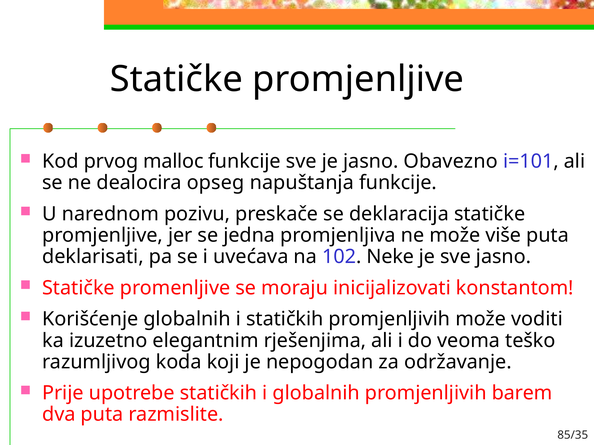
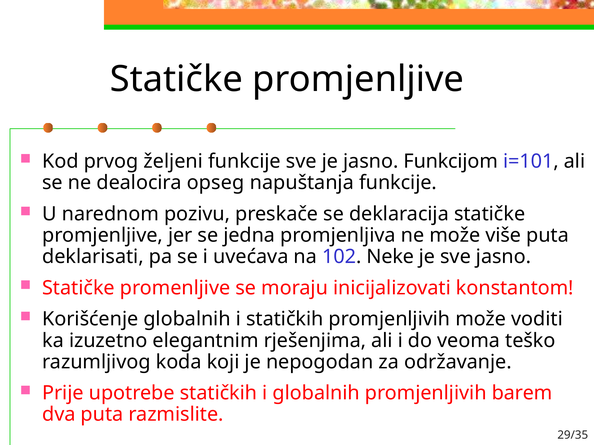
malloc: malloc -> željeni
Obavezno: Obavezno -> Funkcijom
85/35: 85/35 -> 29/35
